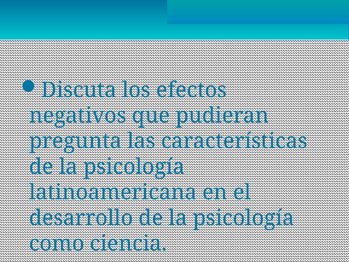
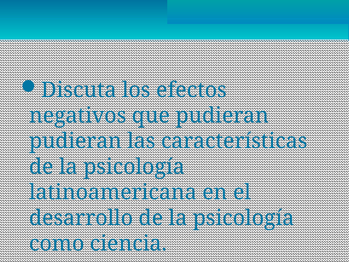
pregunta at (75, 141): pregunta -> pudieran
